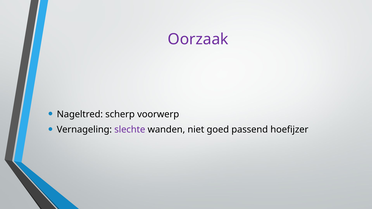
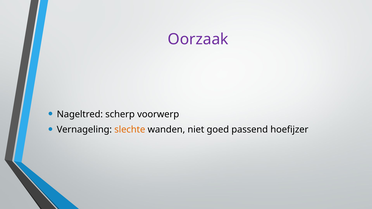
slechte colour: purple -> orange
